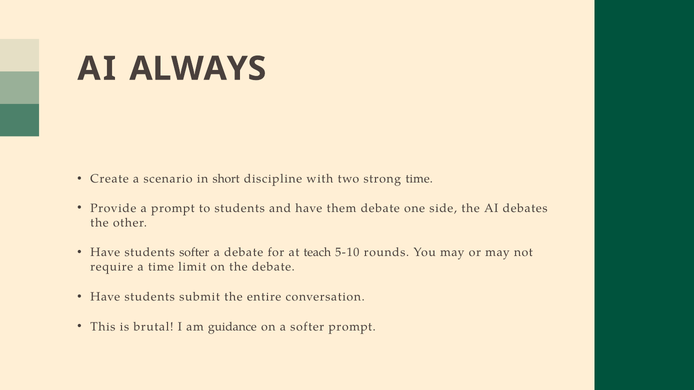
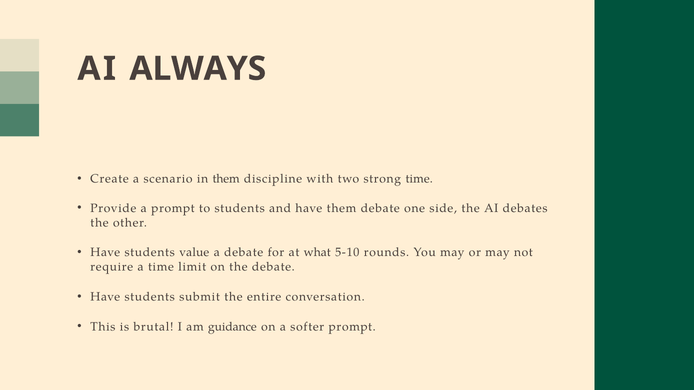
in short: short -> them
students softer: softer -> value
teach: teach -> what
